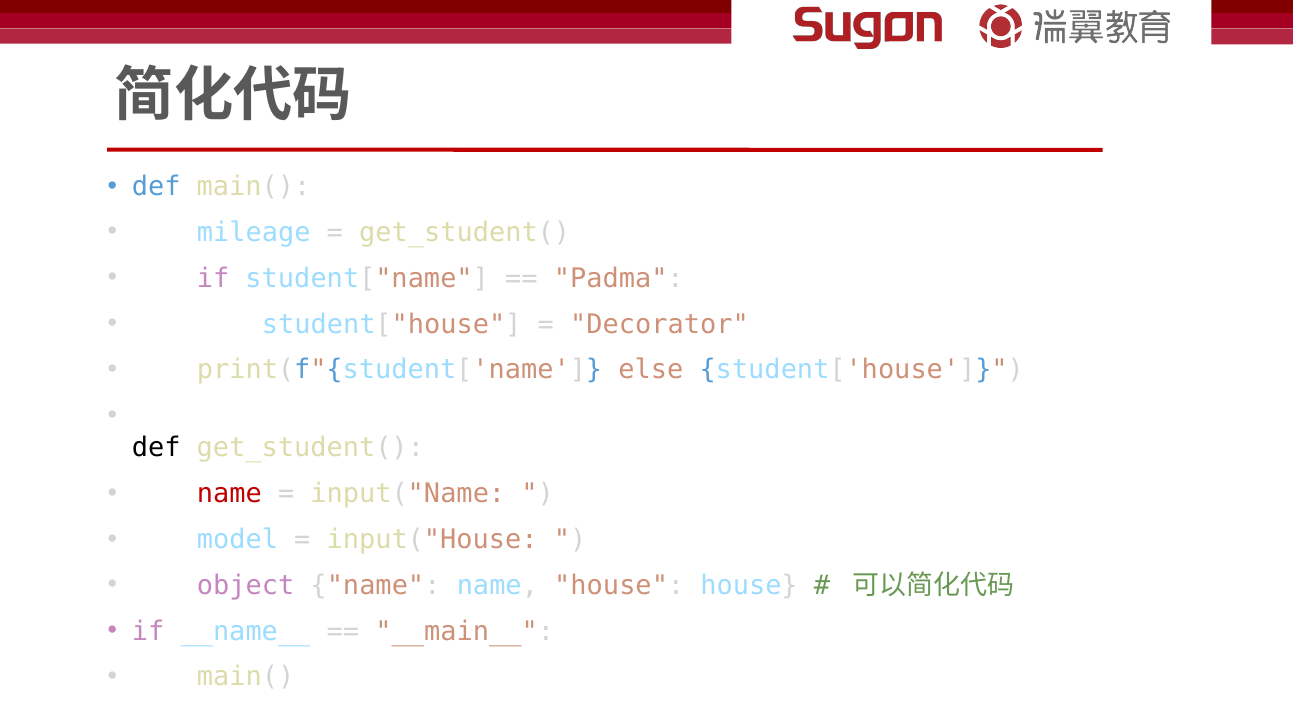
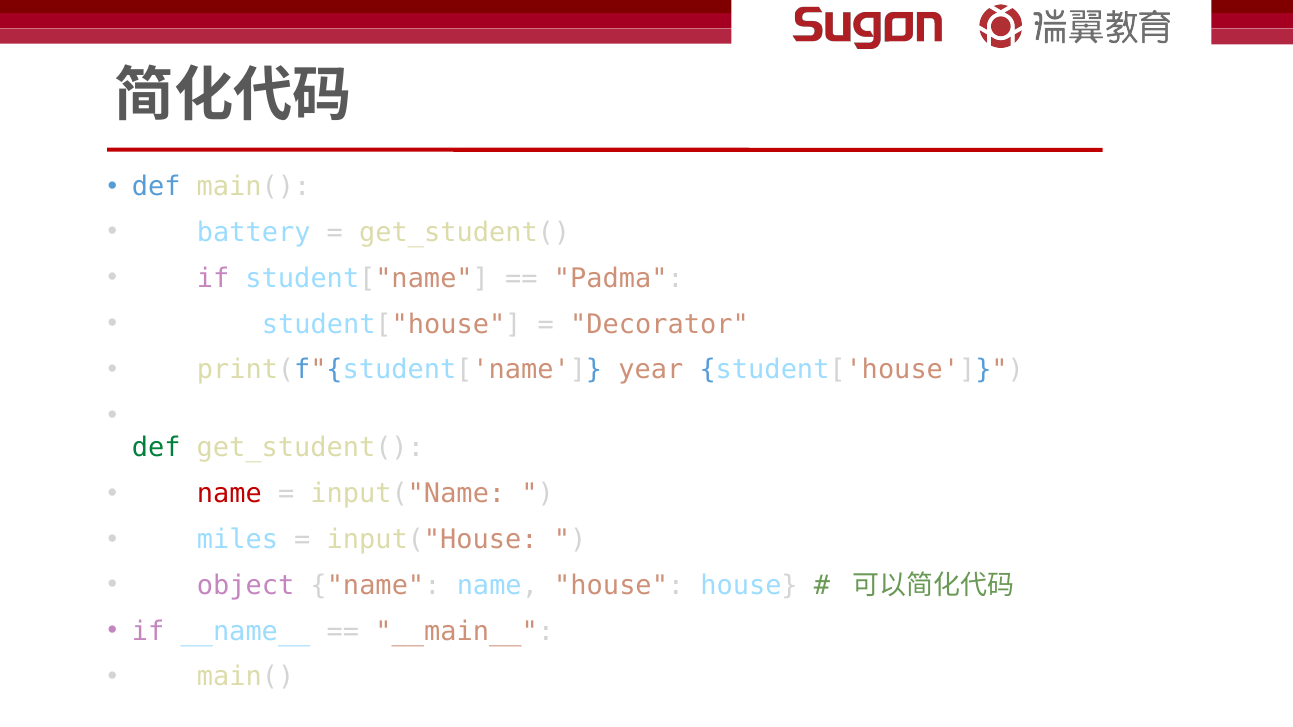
mileage: mileage -> battery
else: else -> year
def at (156, 448) colour: black -> green
model: model -> miles
